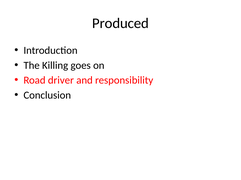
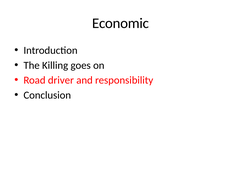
Produced: Produced -> Economic
